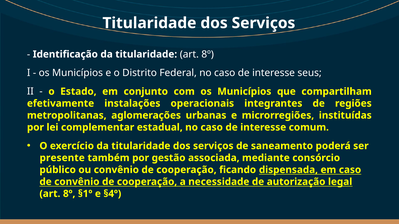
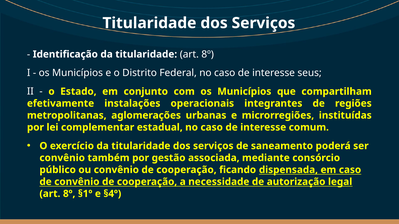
presente at (62, 158): presente -> convênio
